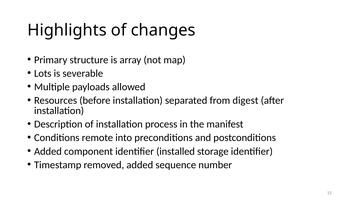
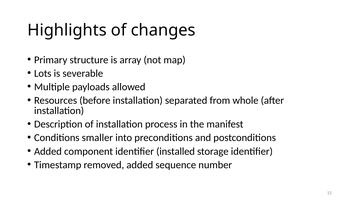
digest: digest -> whole
remote: remote -> smaller
